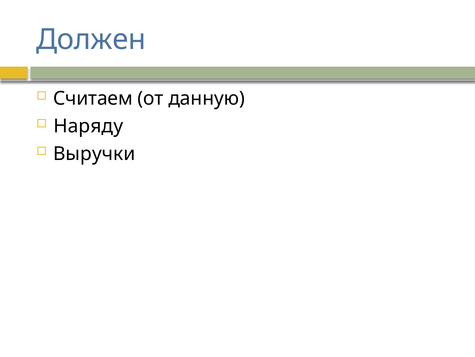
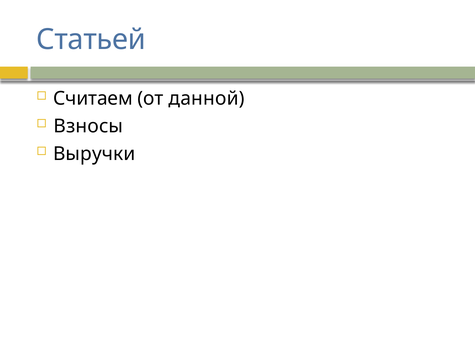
Должен: Должен -> Статьей
данную: данную -> данной
Наряду: Наряду -> Взносы
